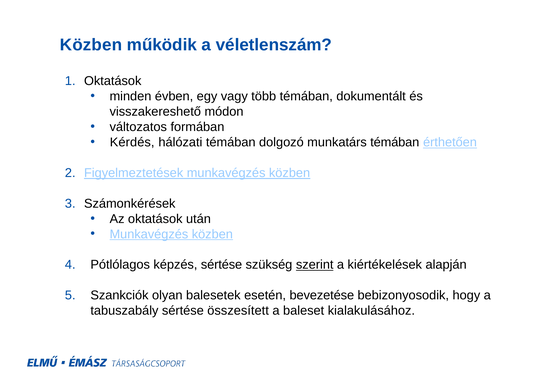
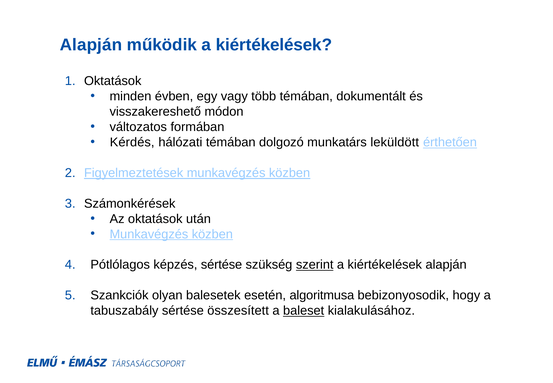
Közben at (91, 45): Közben -> Alapján
működik a véletlenszám: véletlenszám -> kiértékelések
munkatárs témában: témában -> leküldött
bevezetése: bevezetése -> algoritmusa
baleset underline: none -> present
